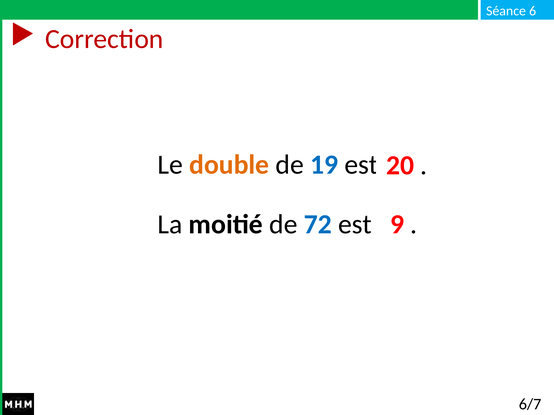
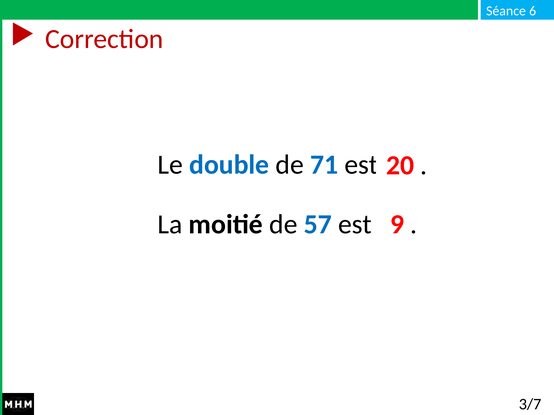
double colour: orange -> blue
19: 19 -> 71
72: 72 -> 57
6/7: 6/7 -> 3/7
